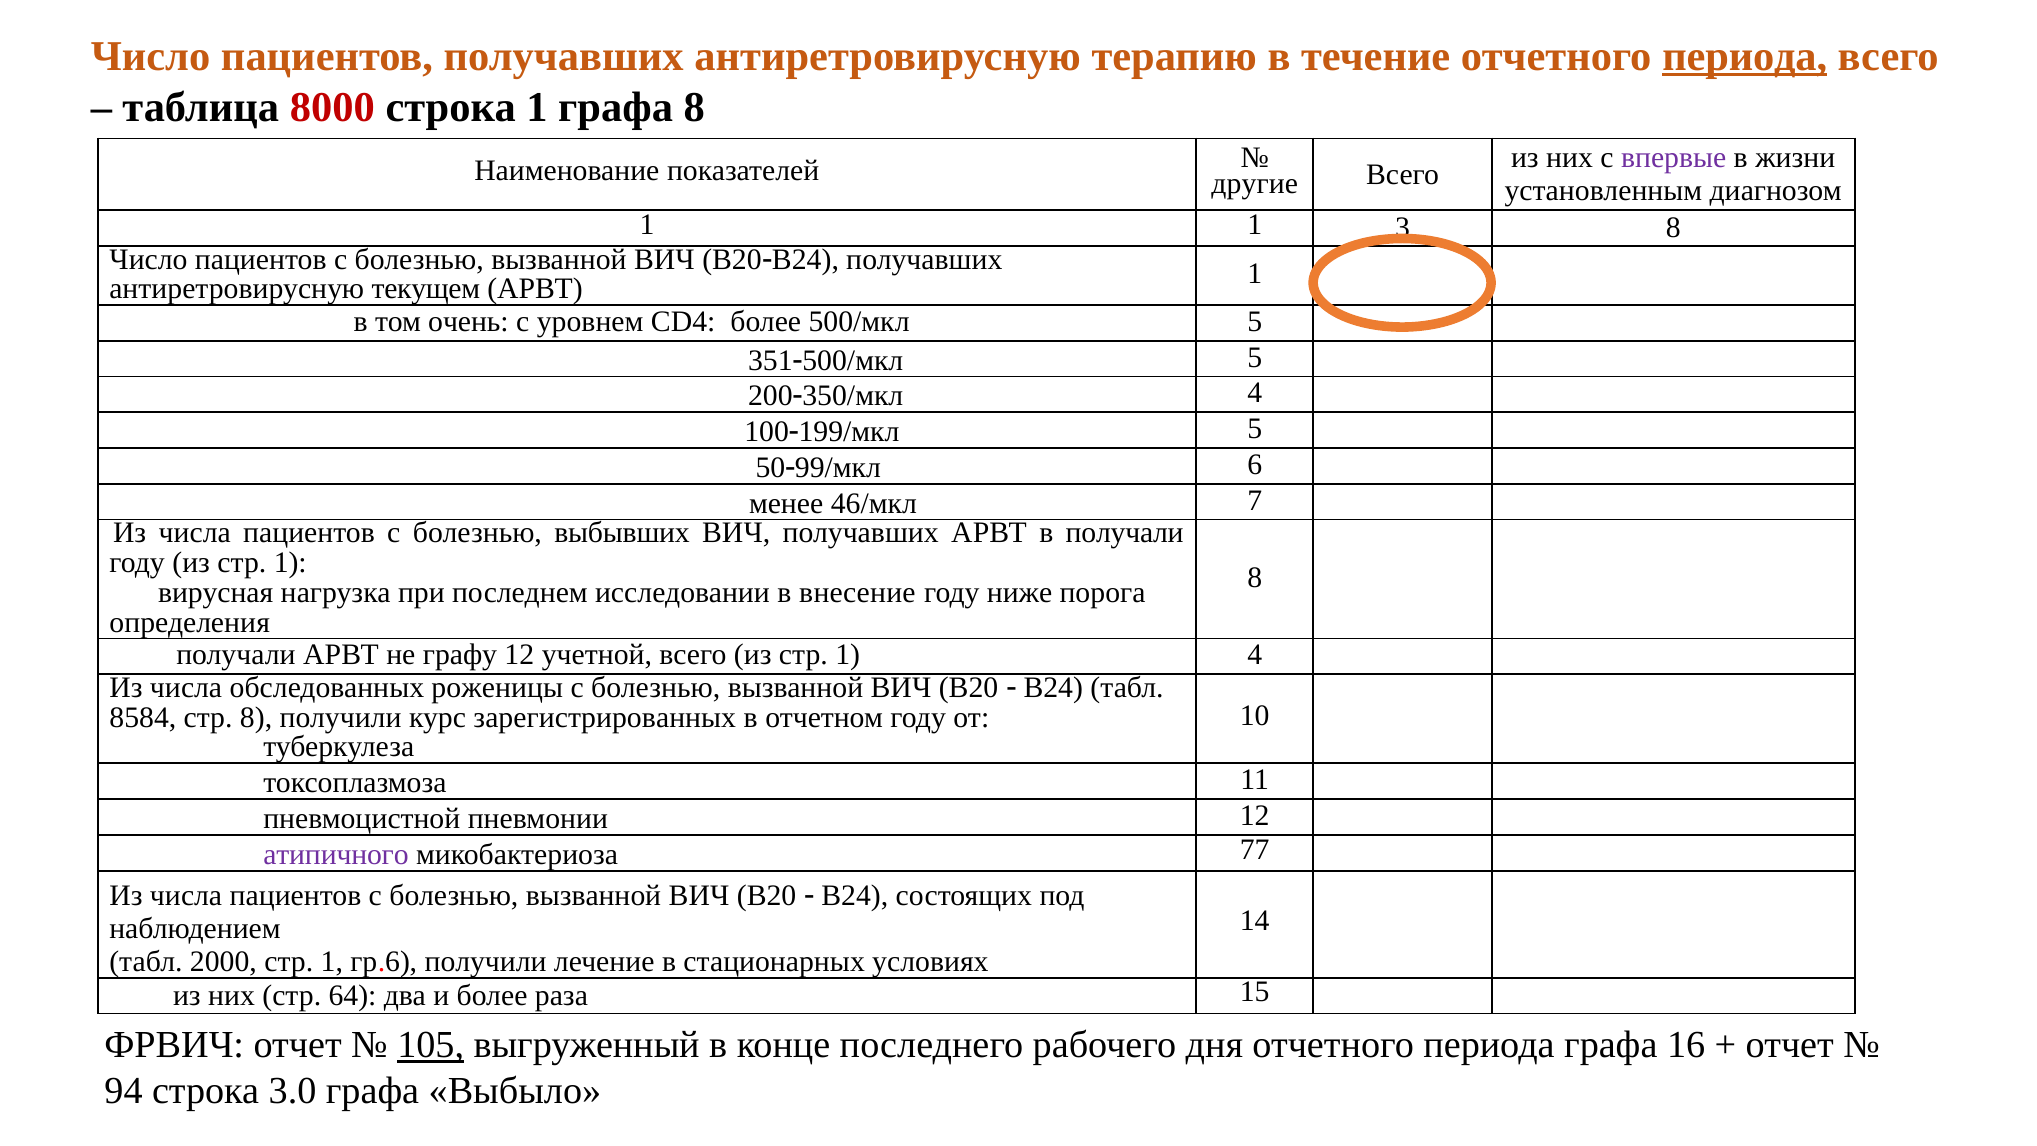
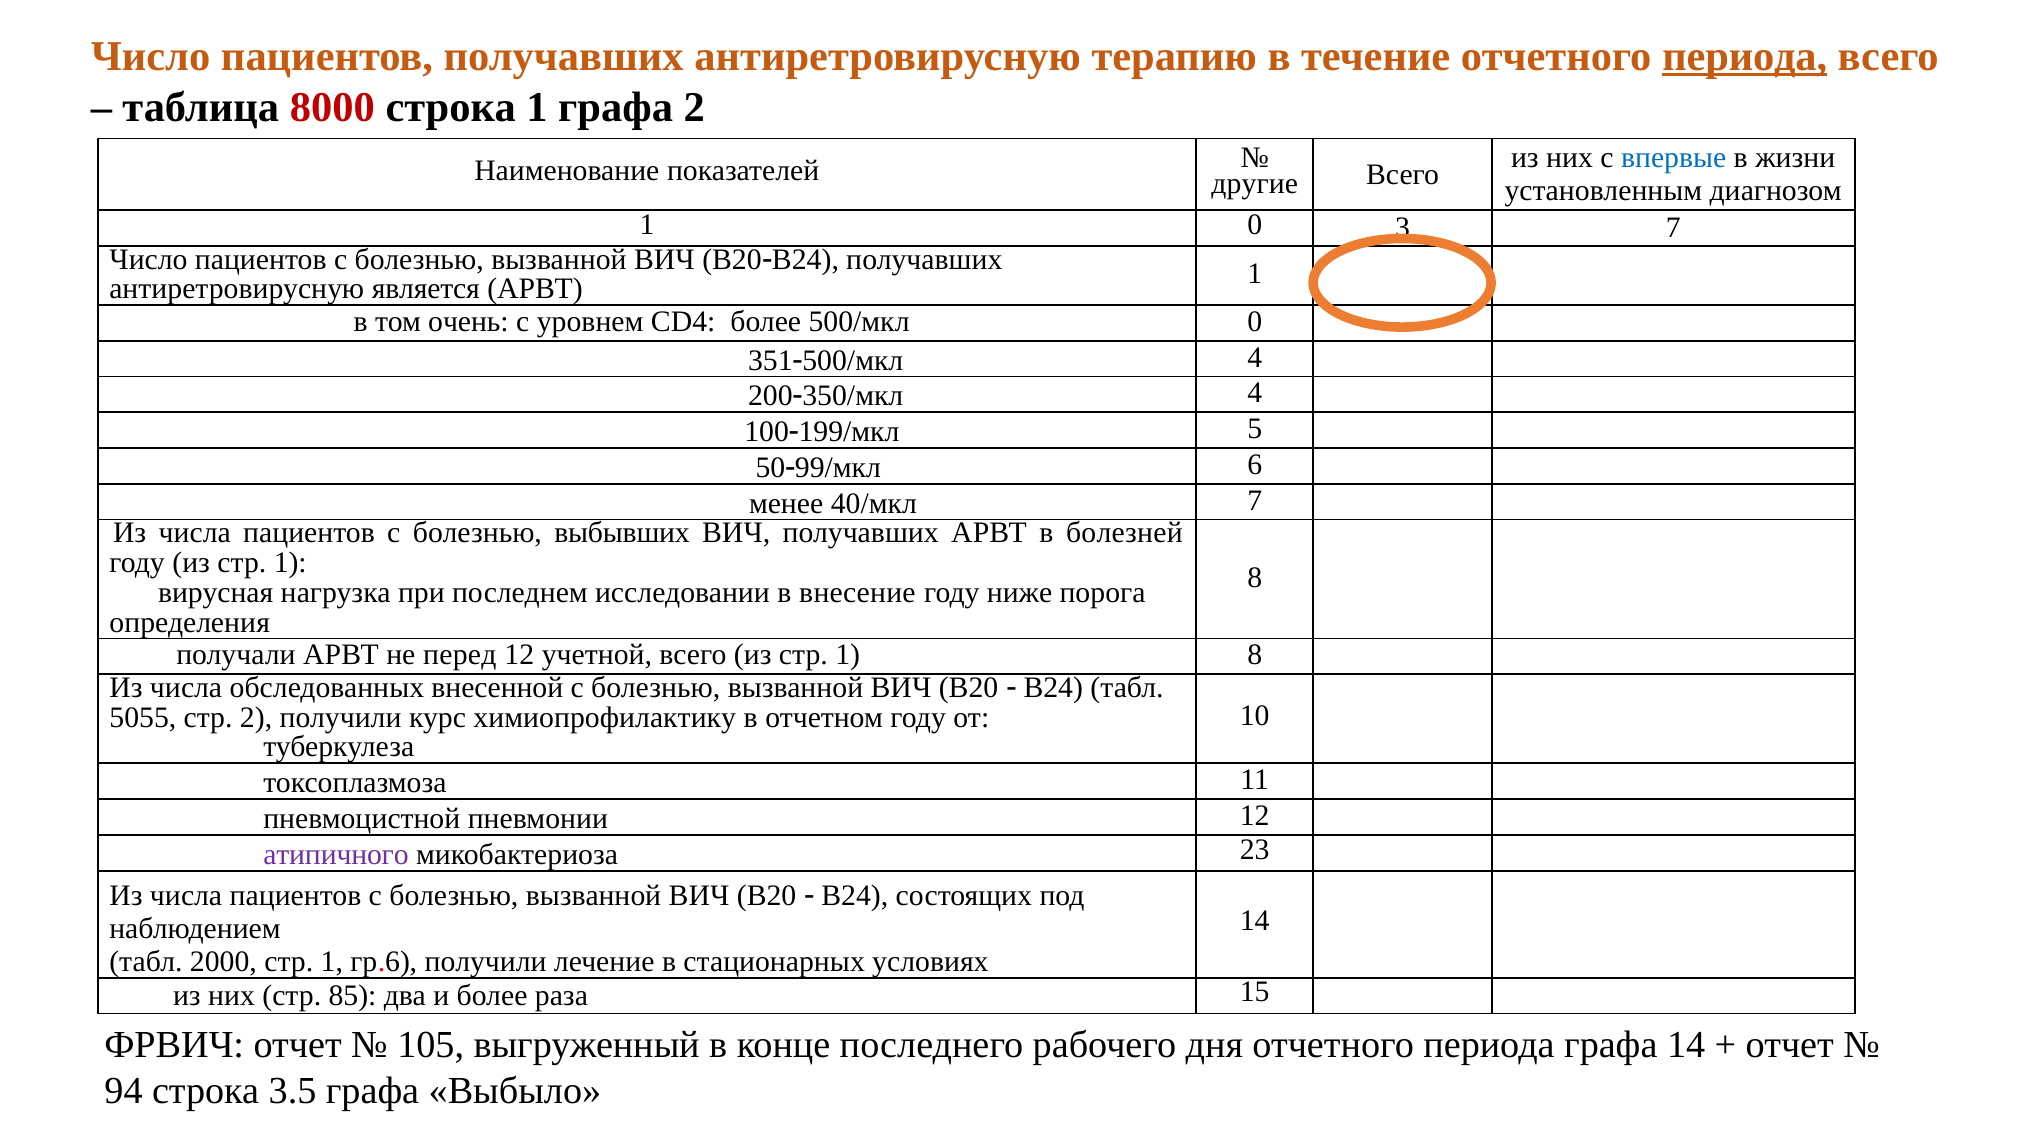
графа 8: 8 -> 2
впервые colour: purple -> blue
1 1: 1 -> 0
8 at (1673, 228): 8 -> 7
текущем: текущем -> является
500/мкл 5: 5 -> 0
351500/мкл 5: 5 -> 4
46/мкл: 46/мкл -> 40/мкл
в получали: получали -> болезней
графу: графу -> перед
1 4: 4 -> 8
роженицы: роженицы -> внесенной
8584: 8584 -> 5055
стр 8: 8 -> 2
зарегистрированных: зарегистрированных -> химиопрофилактику
77: 77 -> 23
64: 64 -> 85
105 underline: present -> none
графа 16: 16 -> 14
3.0: 3.0 -> 3.5
